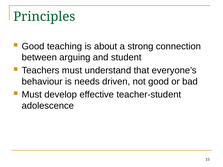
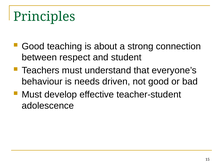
arguing: arguing -> respect
